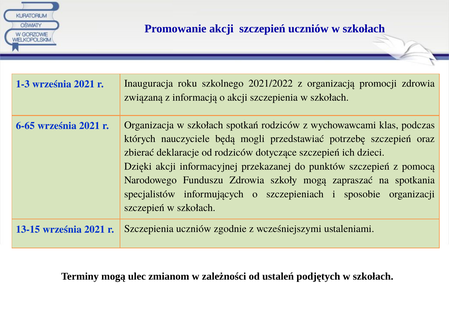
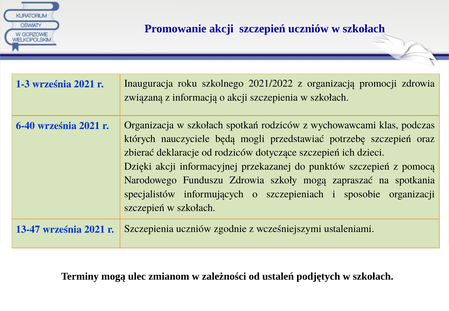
6-65: 6-65 -> 6-40
13-15: 13-15 -> 13-47
